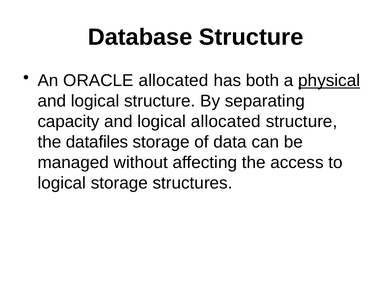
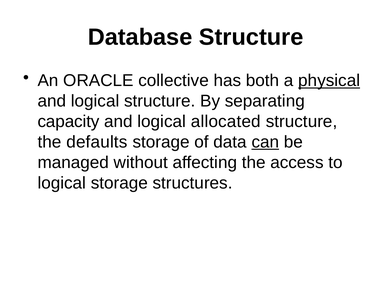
ORACLE allocated: allocated -> collective
datafiles: datafiles -> defaults
can underline: none -> present
